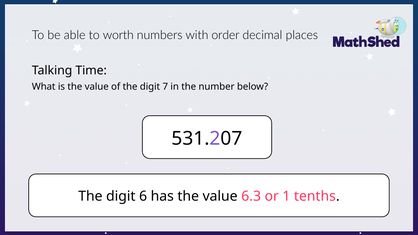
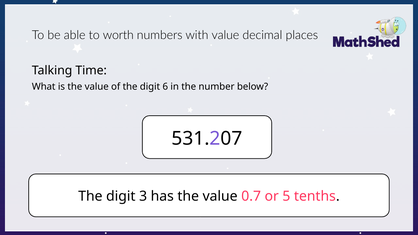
with order: order -> value
7: 7 -> 6
6: 6 -> 3
6.3: 6.3 -> 0.7
1: 1 -> 5
